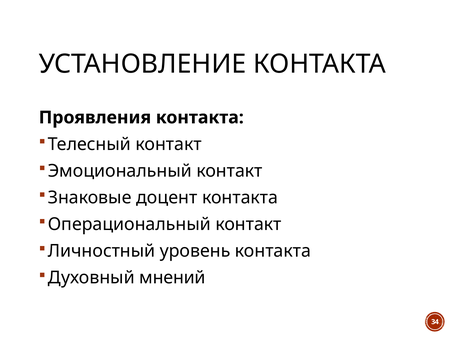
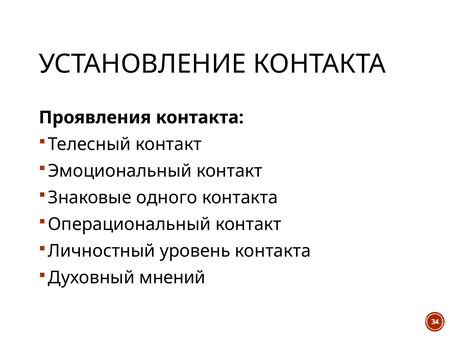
доцент: доцент -> одного
